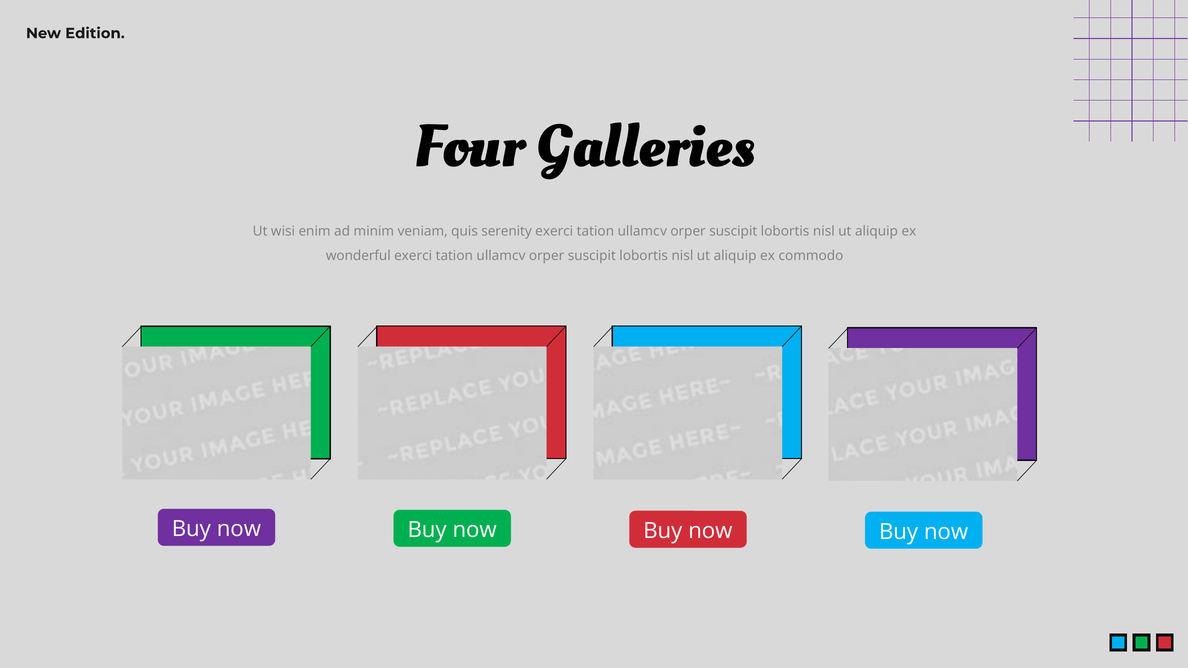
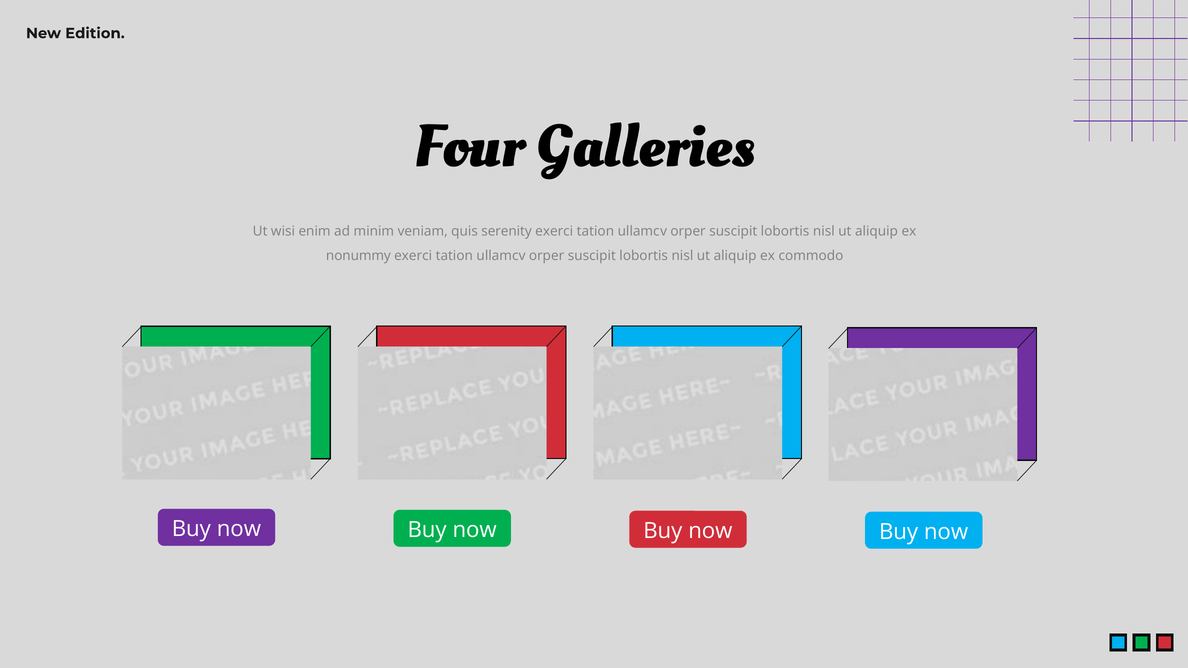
wonderful: wonderful -> nonummy
